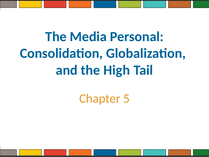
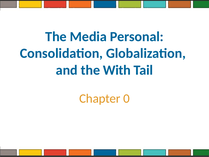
High: High -> With
5: 5 -> 0
